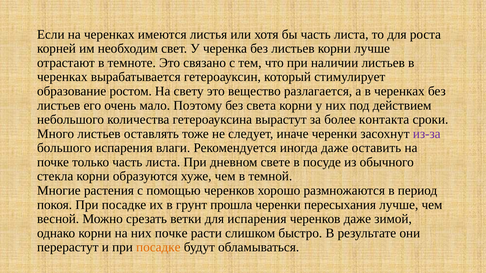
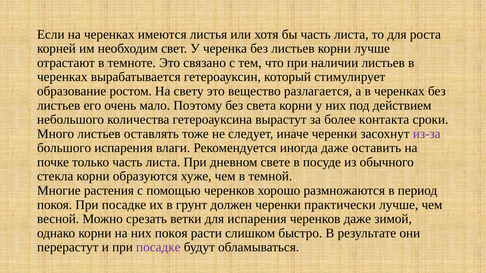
прошла: прошла -> должен
пересыхания: пересыхания -> практически
них почке: почке -> покоя
посадке at (158, 248) colour: orange -> purple
